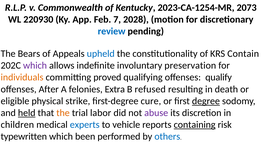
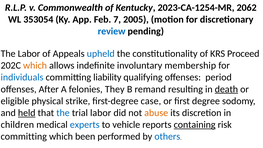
2073: 2073 -> 2062
220930: 220930 -> 353054
2028: 2028 -> 2005
The Bears: Bears -> Labor
Contain: Contain -> Proceed
which at (35, 65) colour: purple -> orange
preservation: preservation -> membership
individuals colour: orange -> blue
proved: proved -> liability
qualify: qualify -> period
Extra: Extra -> They
refused: refused -> remand
death underline: none -> present
cure: cure -> case
degree underline: present -> none
the at (63, 113) colour: orange -> blue
abuse colour: purple -> orange
typewritten at (24, 136): typewritten -> committing
